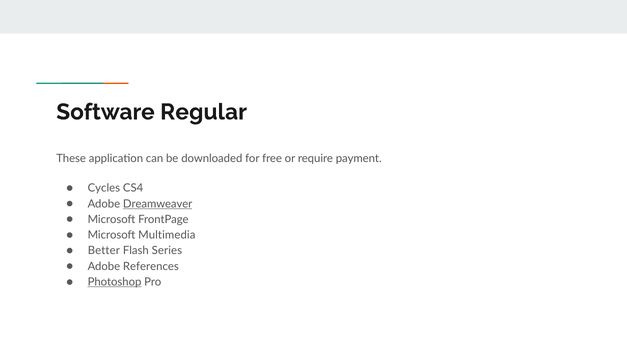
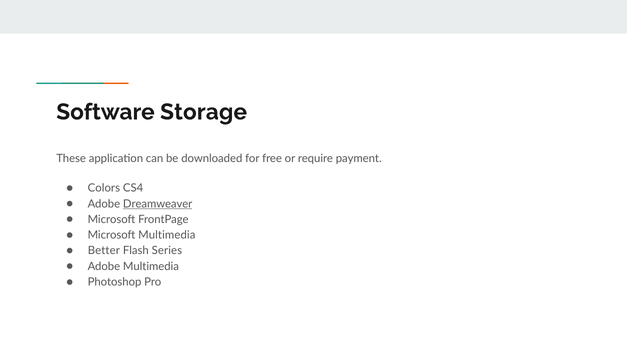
Regular: Regular -> Storage
Cycles: Cycles -> Colors
Adobe References: References -> Multimedia
Photoshop underline: present -> none
